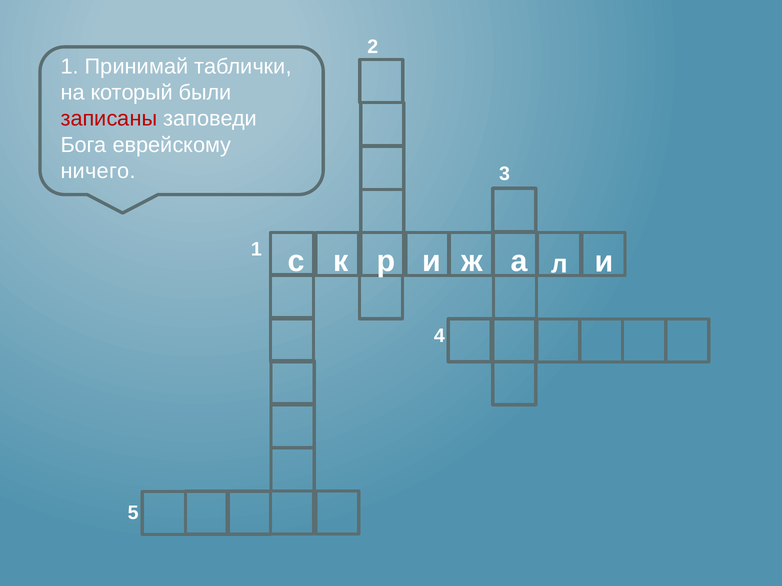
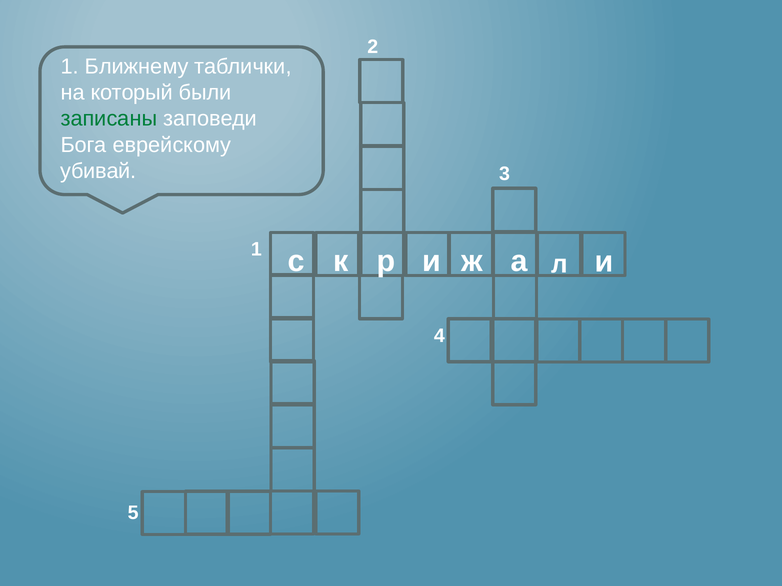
Принимай: Принимай -> Ближнему
записаны colour: red -> green
ничего: ничего -> убивай
